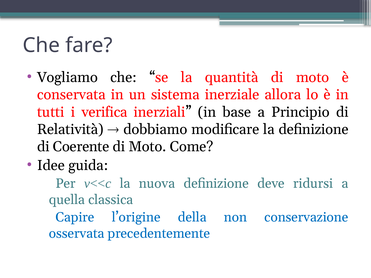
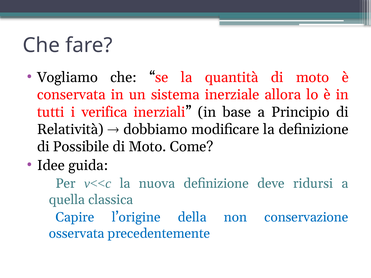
Coerente: Coerente -> Possibile
